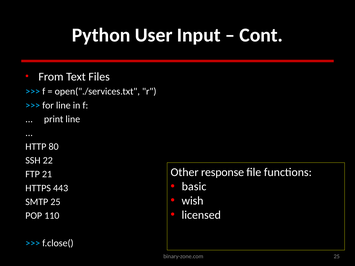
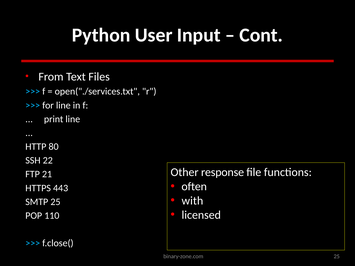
basic: basic -> often
wish: wish -> with
